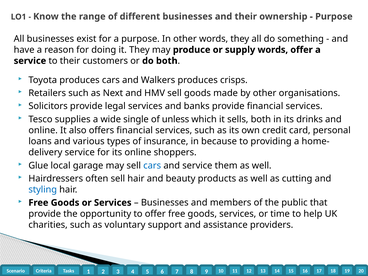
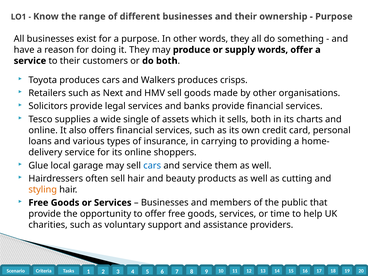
unless: unless -> assets
drinks: drinks -> charts
because: because -> carrying
styling colour: blue -> orange
